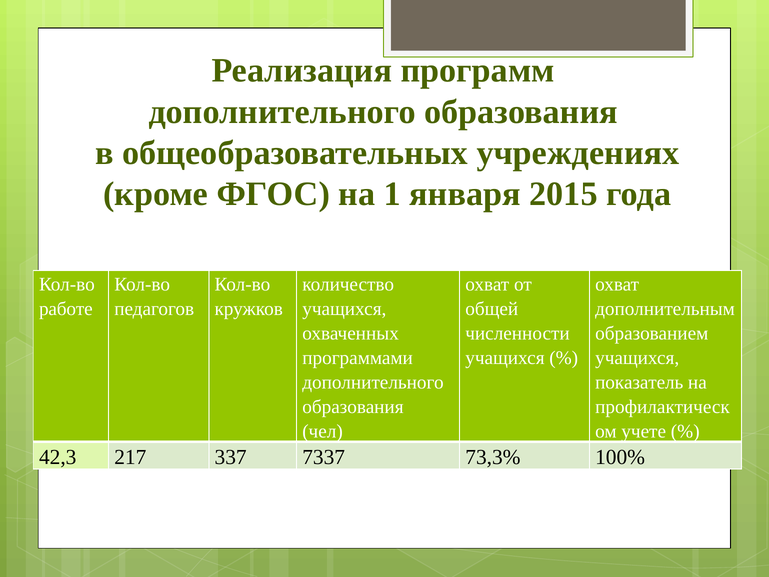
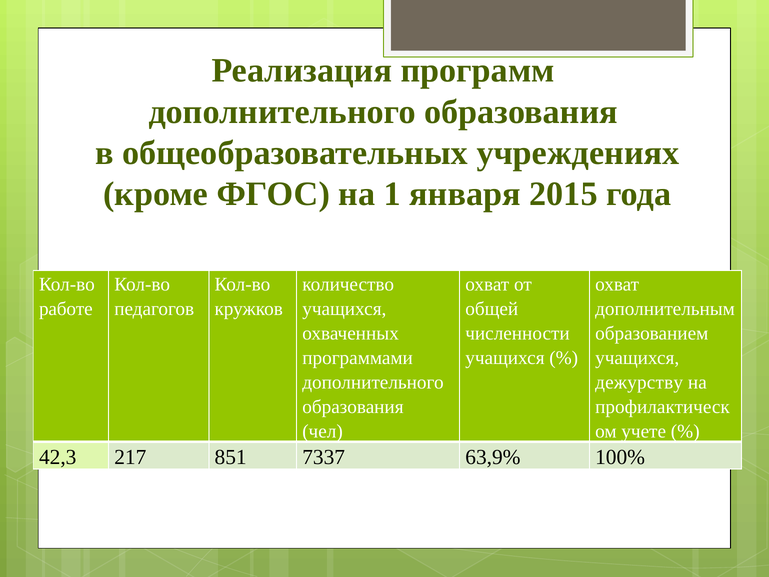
показатель: показатель -> дежурству
337: 337 -> 851
73,3%: 73,3% -> 63,9%
